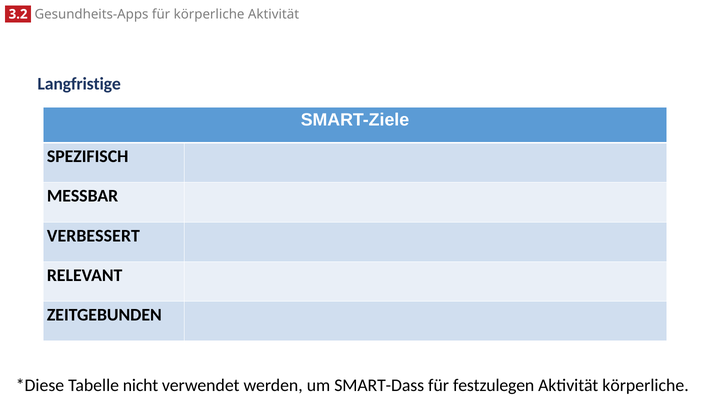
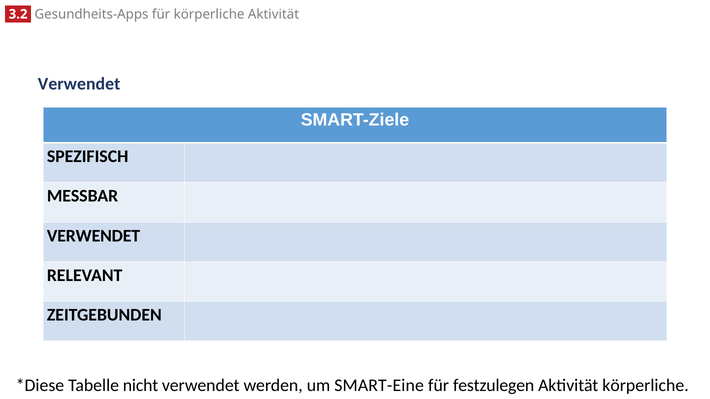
Langfristige at (79, 84): Langfristige -> Verwendet
VERBESSERT at (93, 236): VERBESSERT -> VERWENDET
SMART-Dass: SMART-Dass -> SMART-Eine
